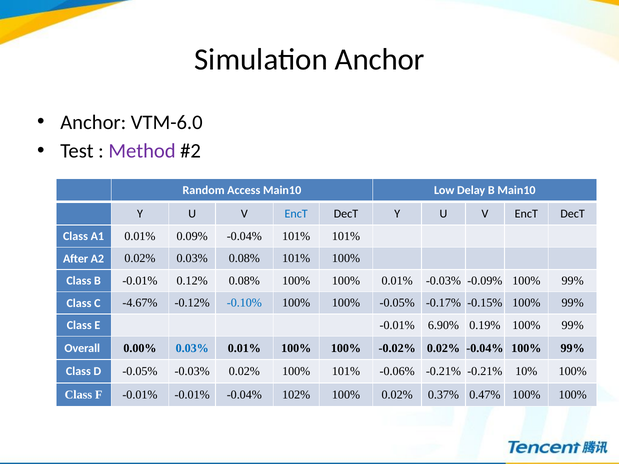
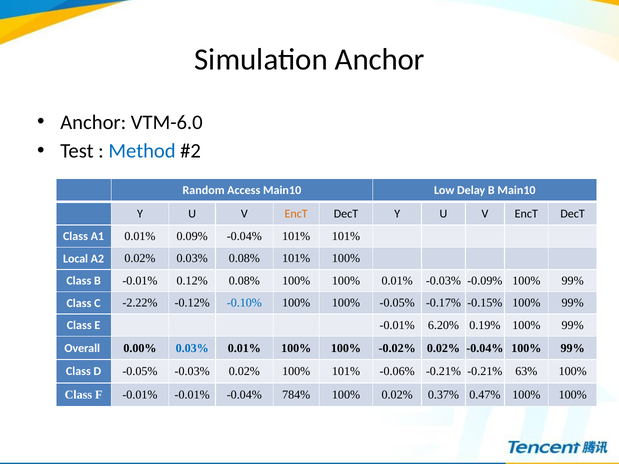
Method colour: purple -> blue
EncT at (296, 214) colour: blue -> orange
After: After -> Local
-4.67%: -4.67% -> -2.22%
6.90%: 6.90% -> 6.20%
10%: 10% -> 63%
102%: 102% -> 784%
